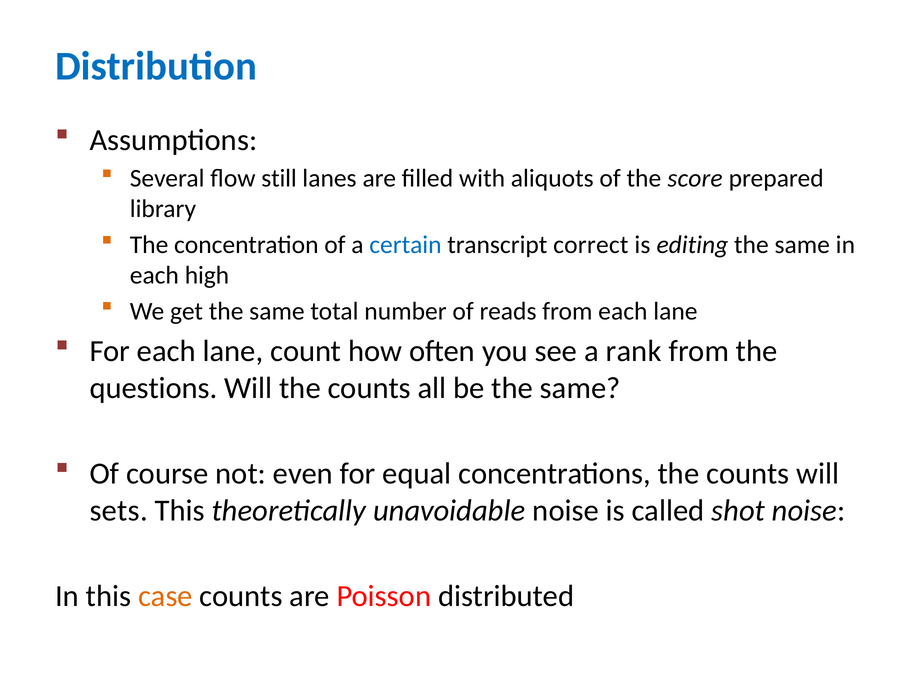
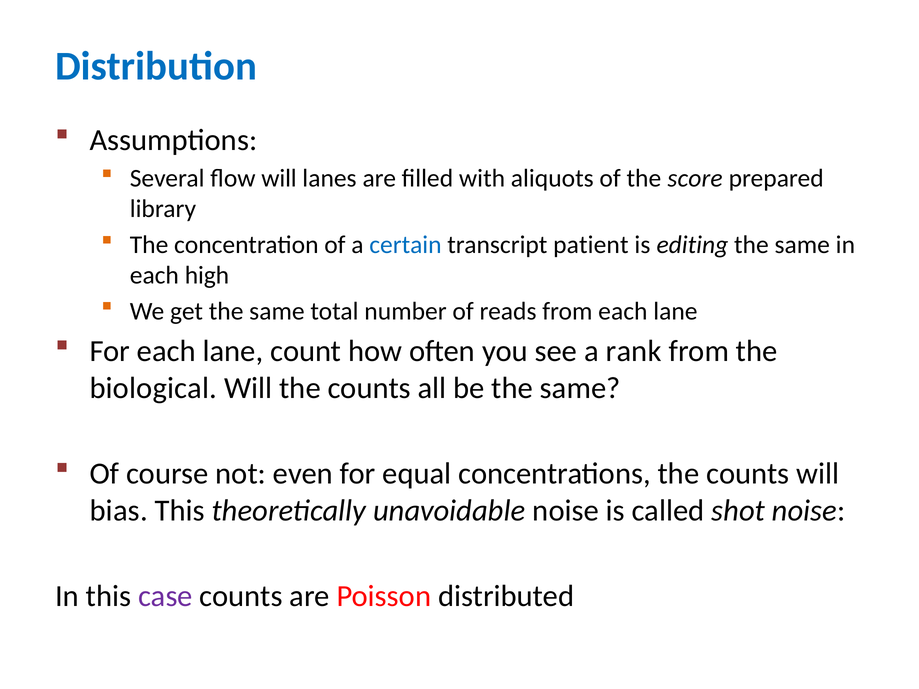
flow still: still -> will
correct: correct -> patient
questions: questions -> biological
sets: sets -> bias
case colour: orange -> purple
